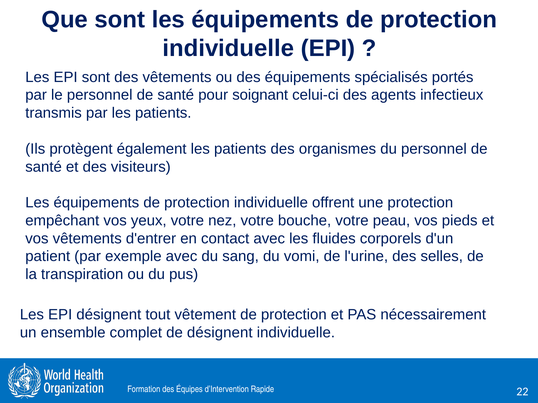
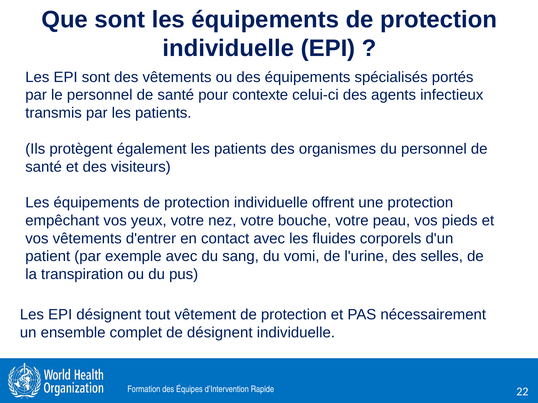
soignant: soignant -> contexte
